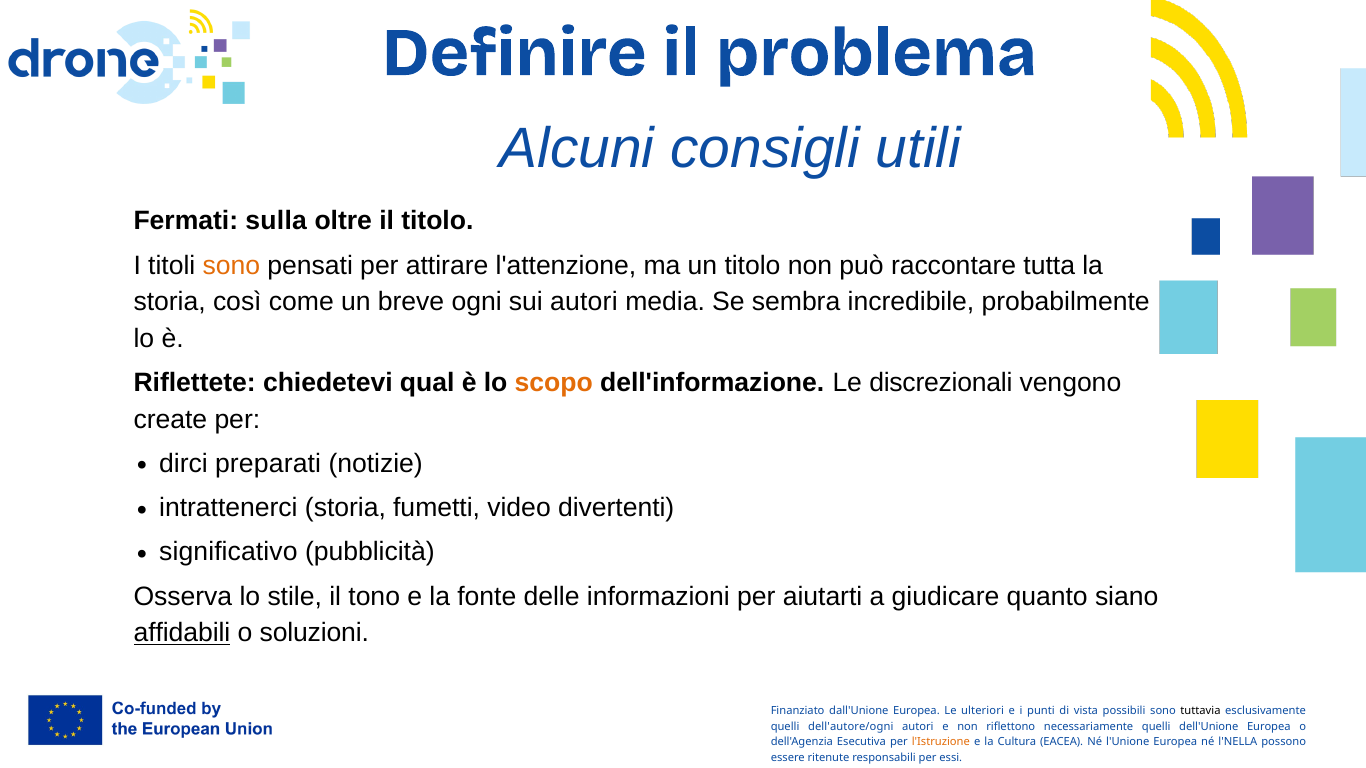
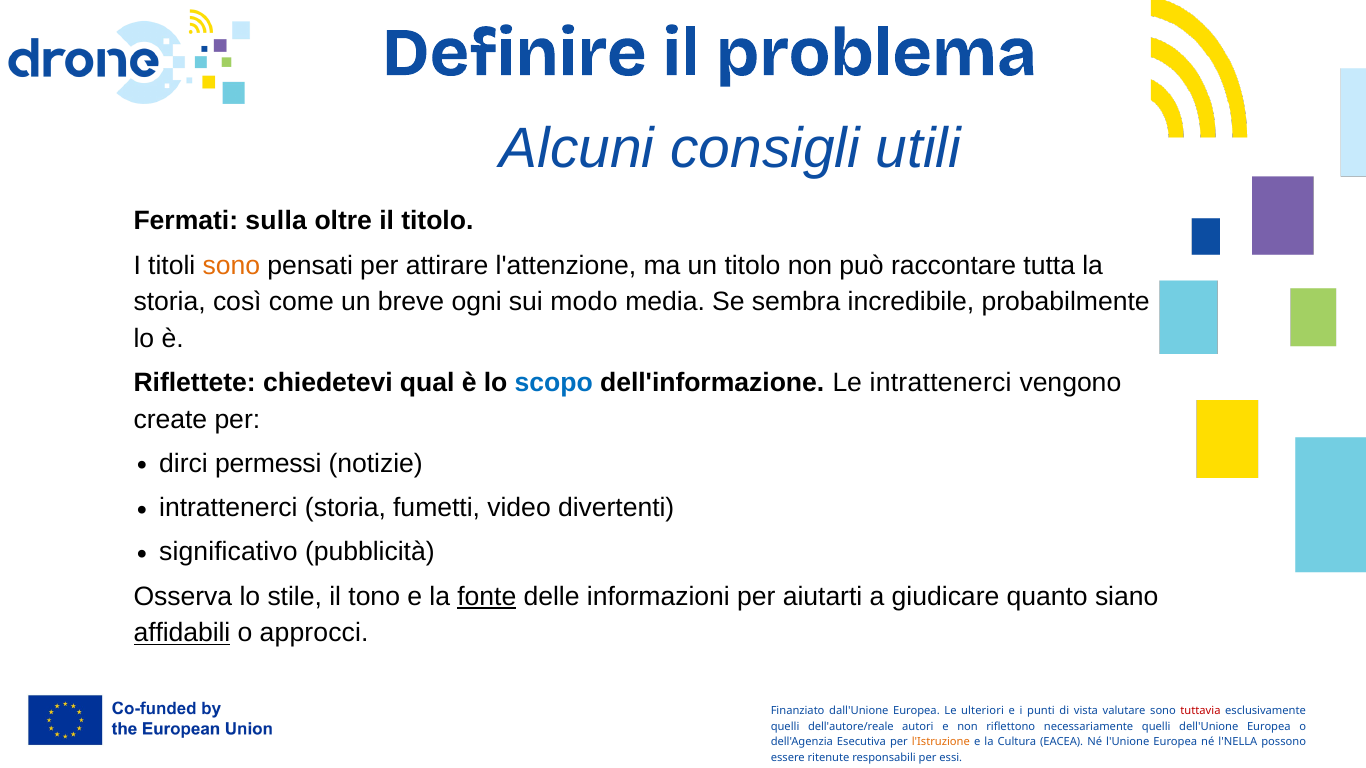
sui autori: autori -> modo
scopo colour: orange -> blue
Le discrezionali: discrezionali -> intrattenerci
preparati: preparati -> permessi
fonte underline: none -> present
soluzioni: soluzioni -> approcci
possibili: possibili -> valutare
tuttavia colour: black -> red
dell'autore/ogni: dell'autore/ogni -> dell'autore/reale
